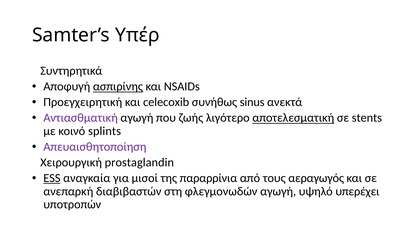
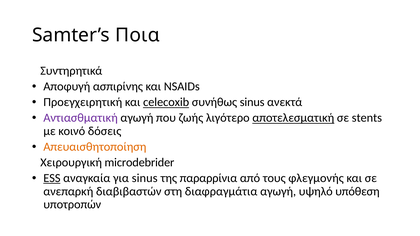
Υπέρ: Υπέρ -> Ποια
ασπιρίνης underline: present -> none
celecoxib underline: none -> present
splints: splints -> δόσεις
Απευαισθητοποίηση colour: purple -> orange
prostaglandin: prostaglandin -> microdebrider
για μισοί: μισοί -> sinus
αεραγωγός: αεραγωγός -> φλεγμονής
φλεγμονωδών: φλεγμονωδών -> διαφραγμάτια
υπερέχει: υπερέχει -> υπόθεση
